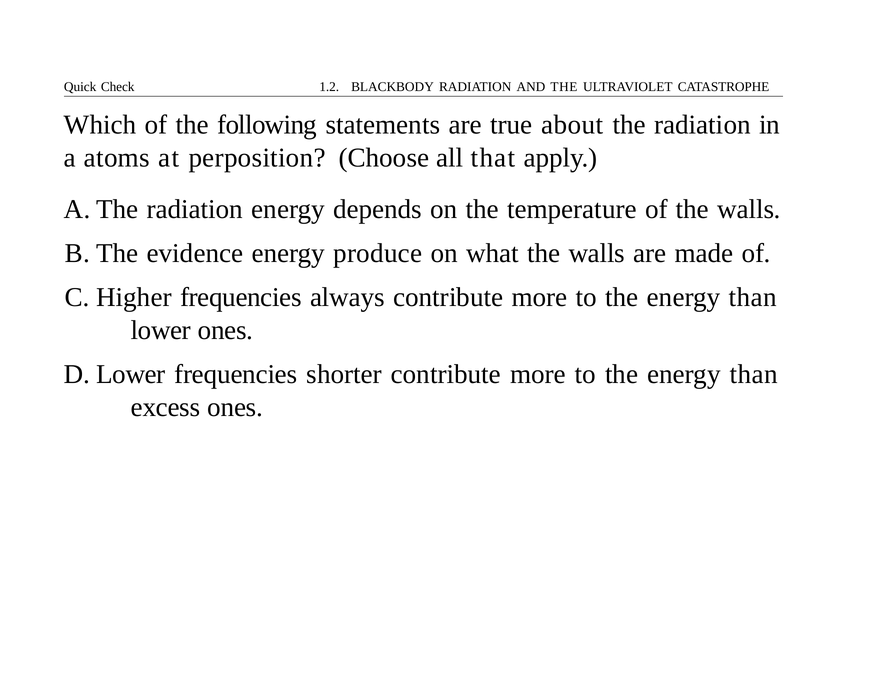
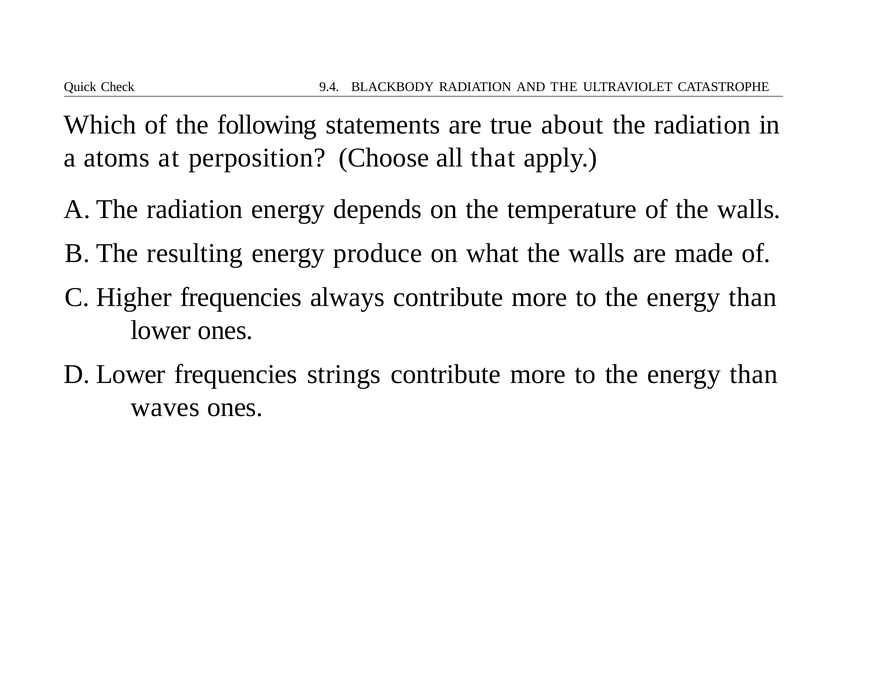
1.2: 1.2 -> 9.4
evidence: evidence -> resulting
shorter: shorter -> strings
excess: excess -> waves
